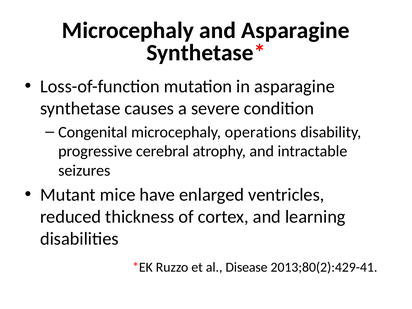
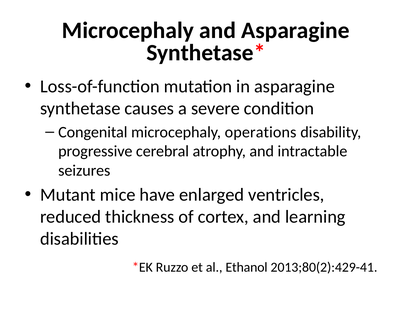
Disease: Disease -> Ethanol
